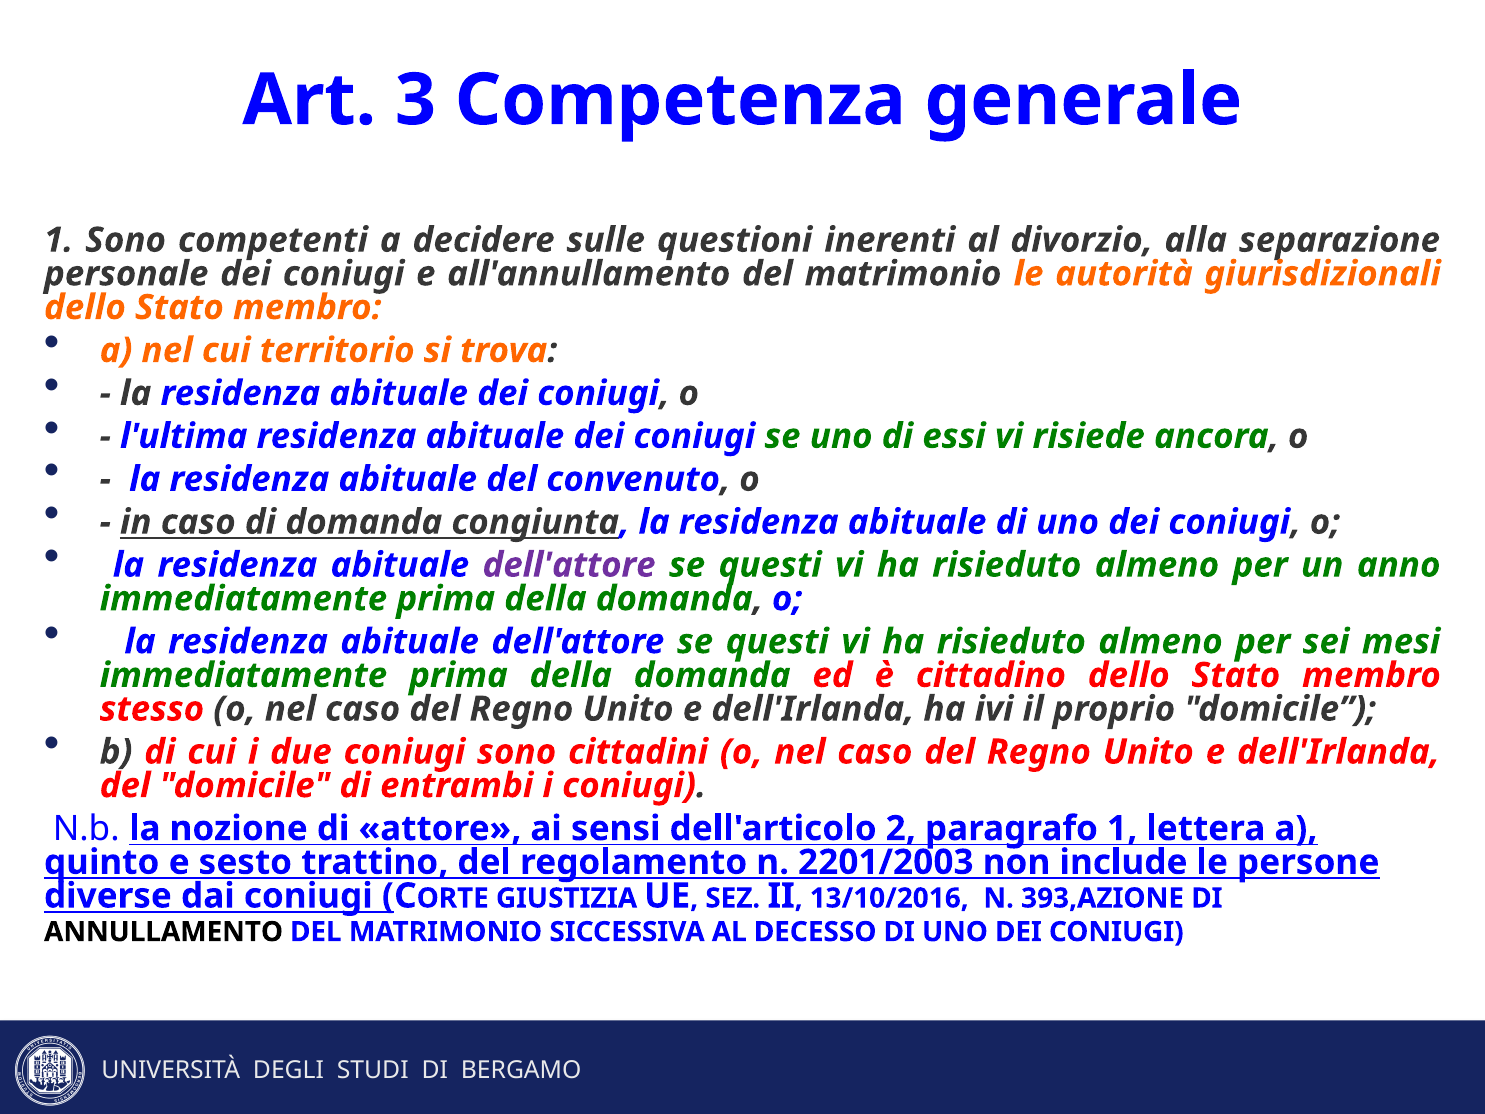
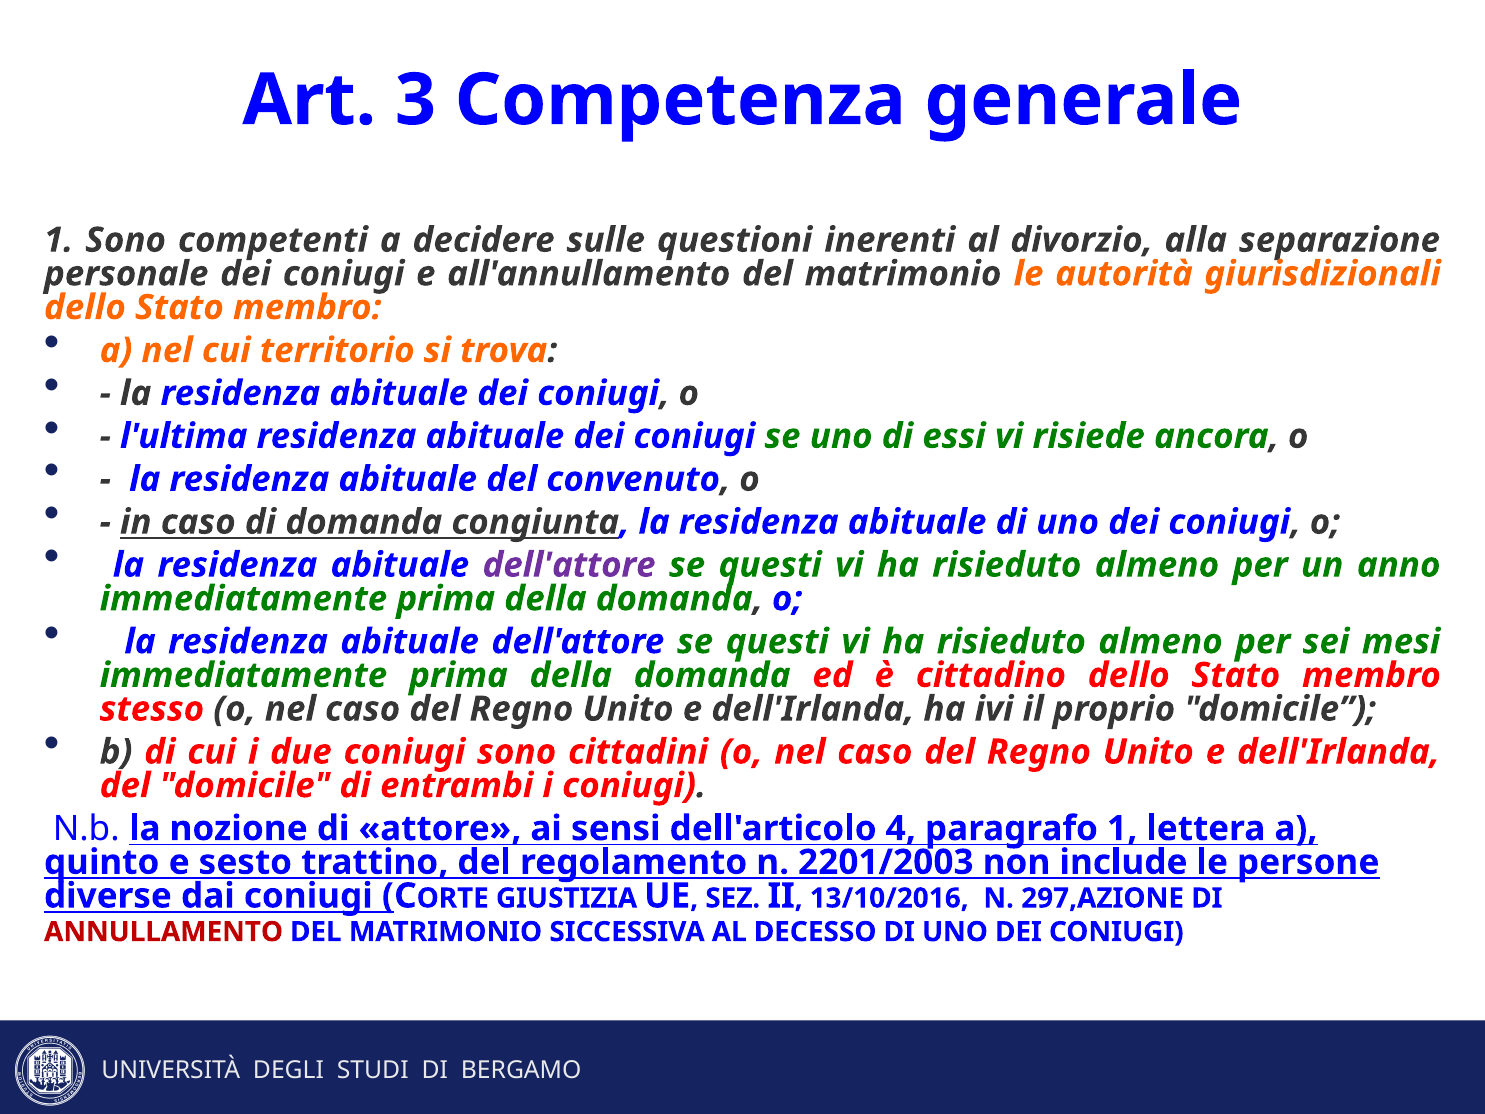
2: 2 -> 4
393,AZIONE: 393,AZIONE -> 297,AZIONE
ANNULLAMENTO colour: black -> red
